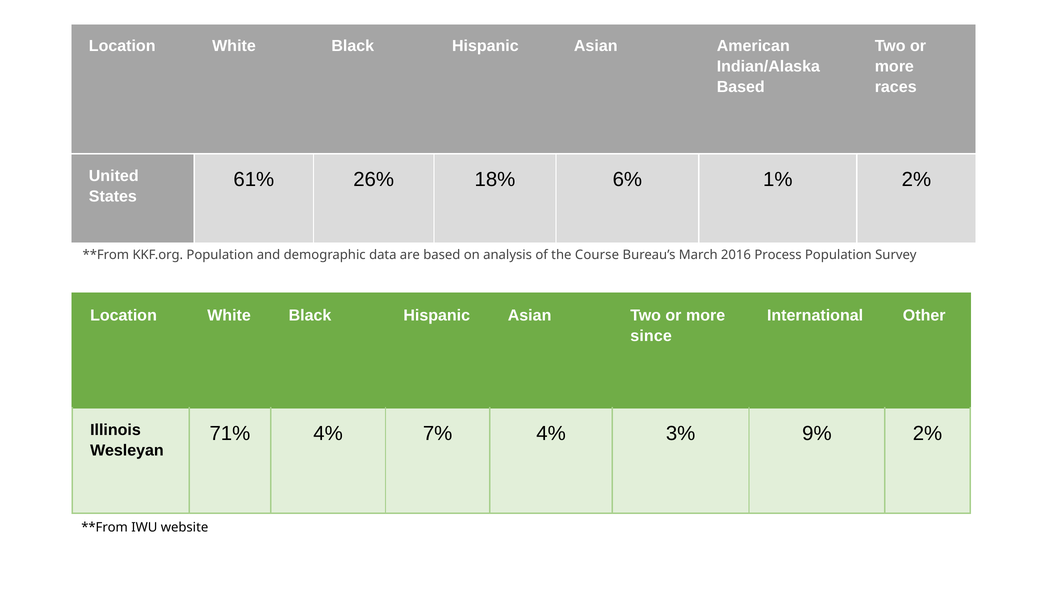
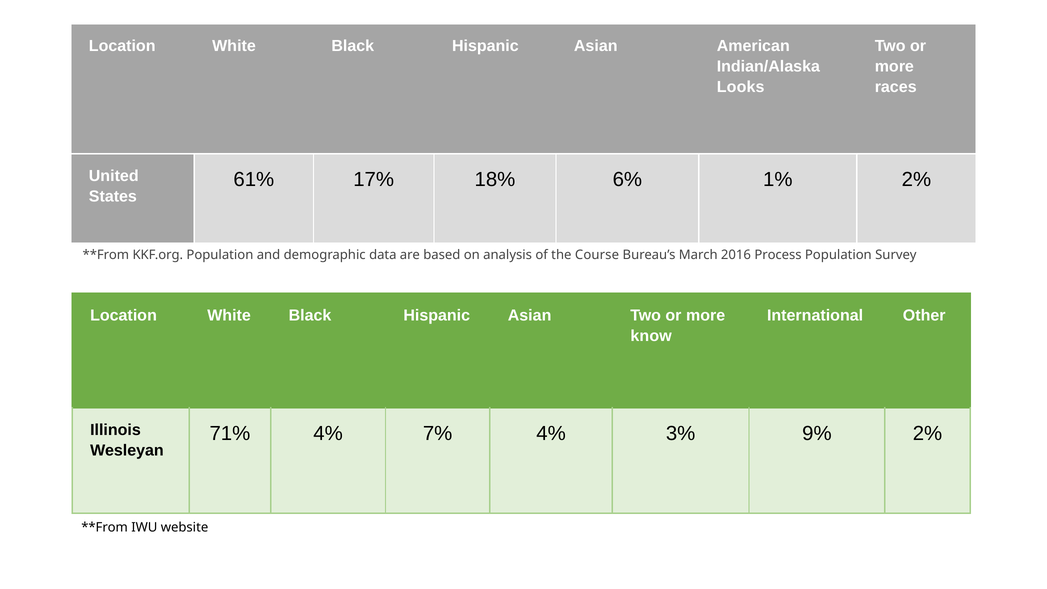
Based at (741, 87): Based -> Looks
26%: 26% -> 17%
since: since -> know
